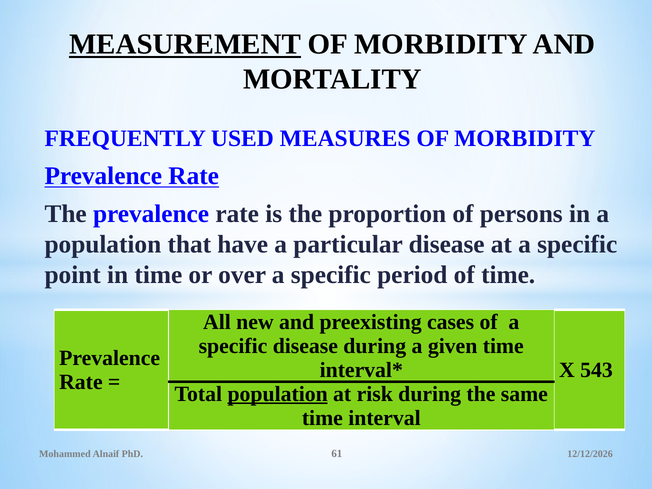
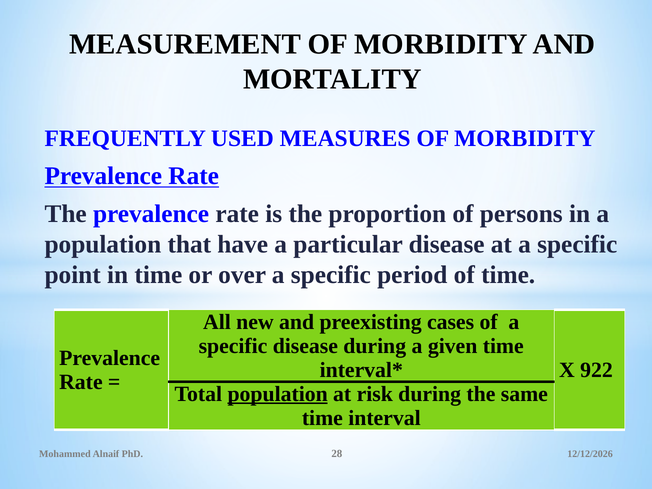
MEASUREMENT underline: present -> none
543: 543 -> 922
61: 61 -> 28
